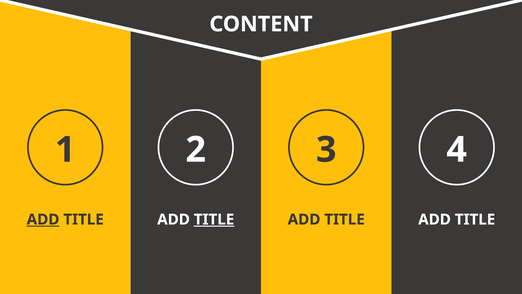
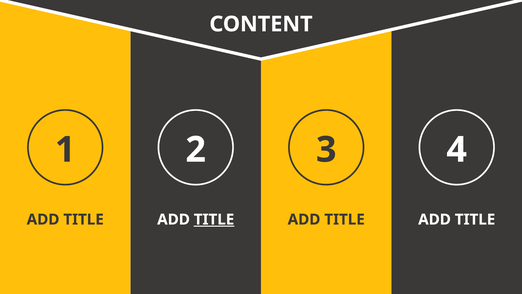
ADD at (43, 219) underline: present -> none
